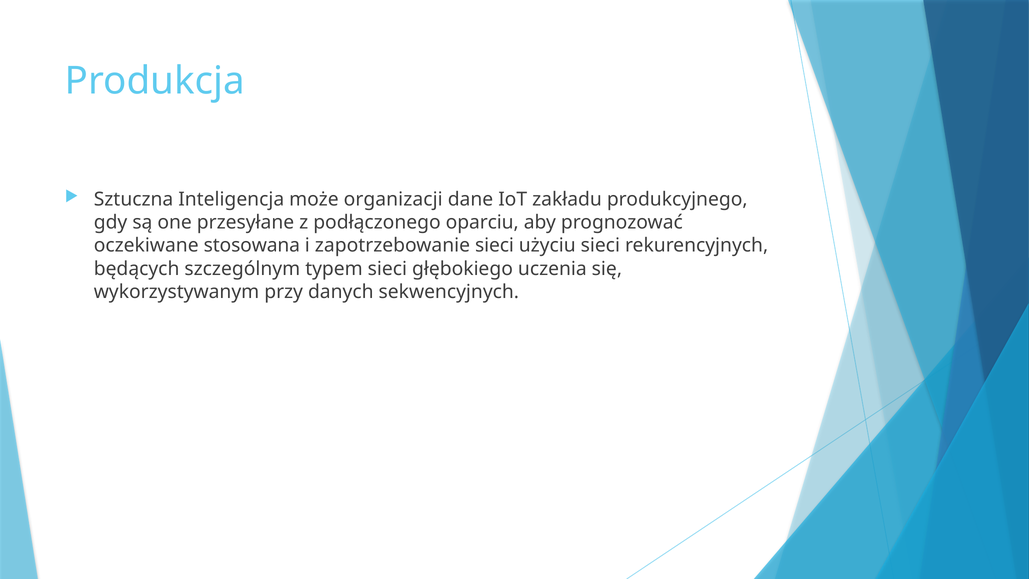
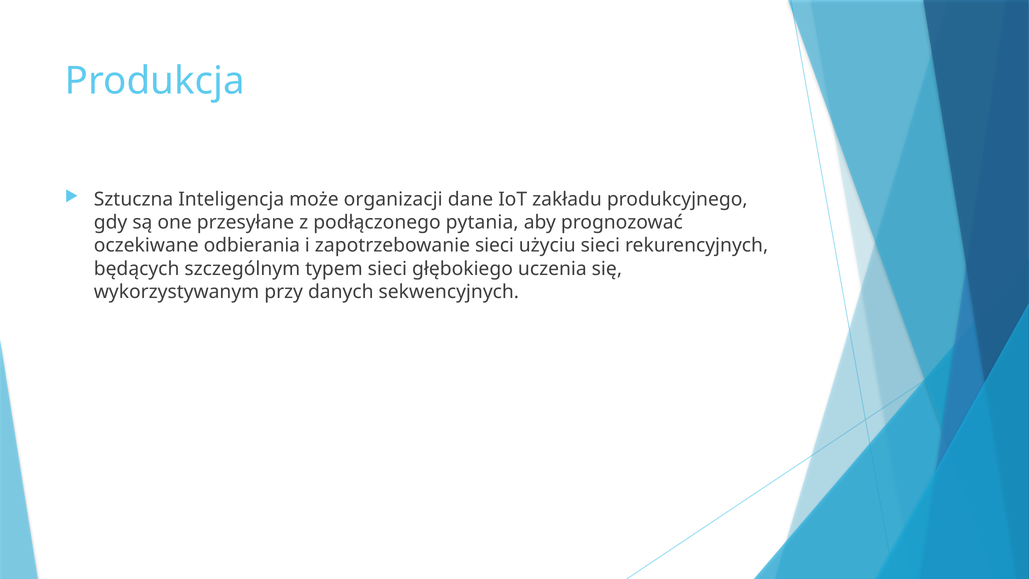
oparciu: oparciu -> pytania
stosowana: stosowana -> odbierania
